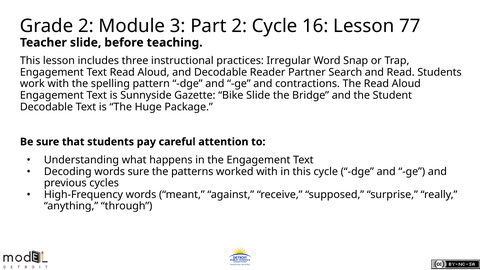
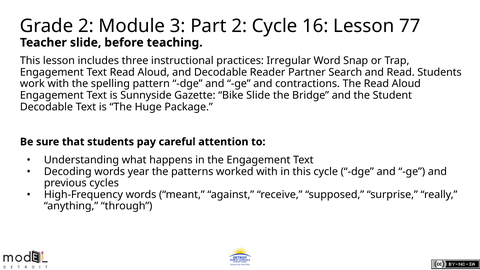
words sure: sure -> year
